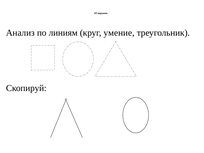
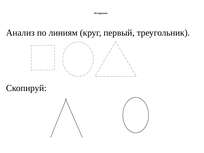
умение: умение -> первый
